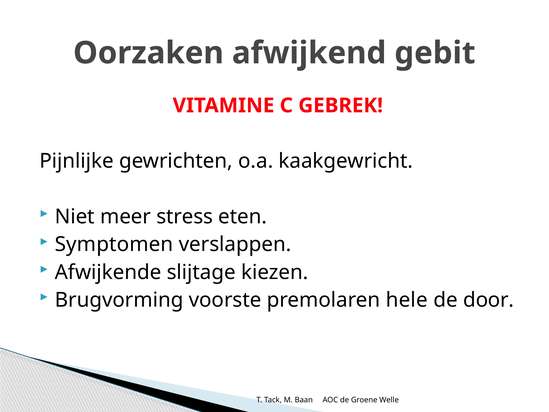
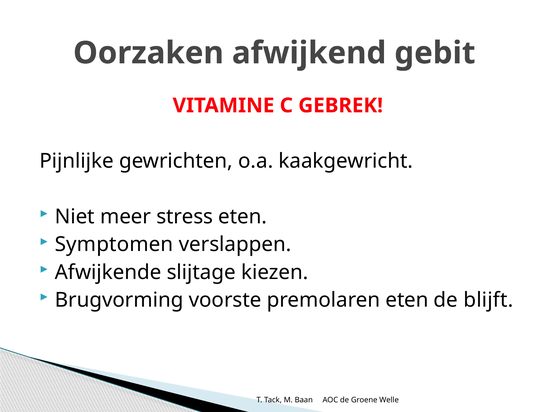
premolaren hele: hele -> eten
door: door -> blijft
